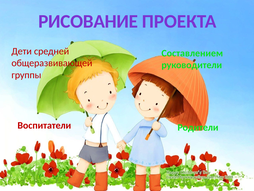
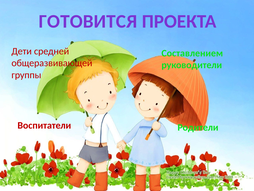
РИСОВАНИЕ: РИСОВАНИЕ -> ГОТОВИТСЯ
